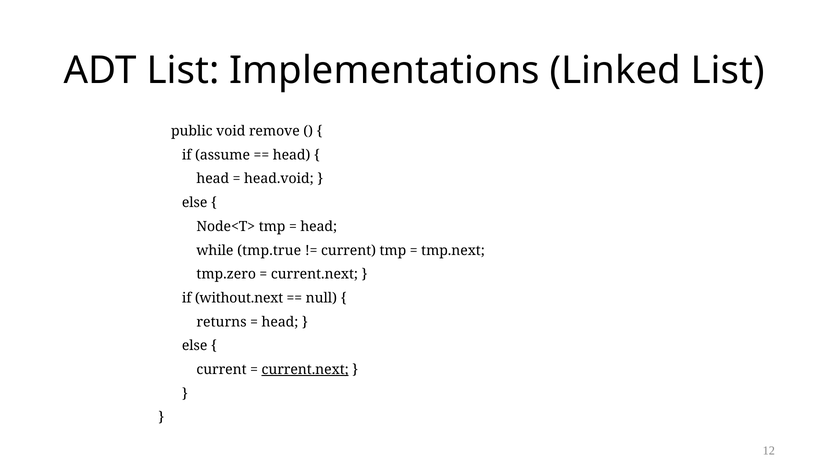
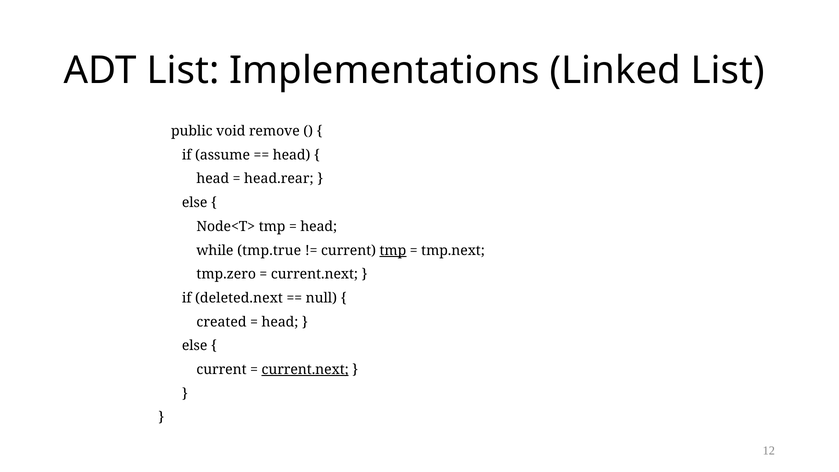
head.void: head.void -> head.rear
tmp at (393, 250) underline: none -> present
without.next: without.next -> deleted.next
returns: returns -> created
